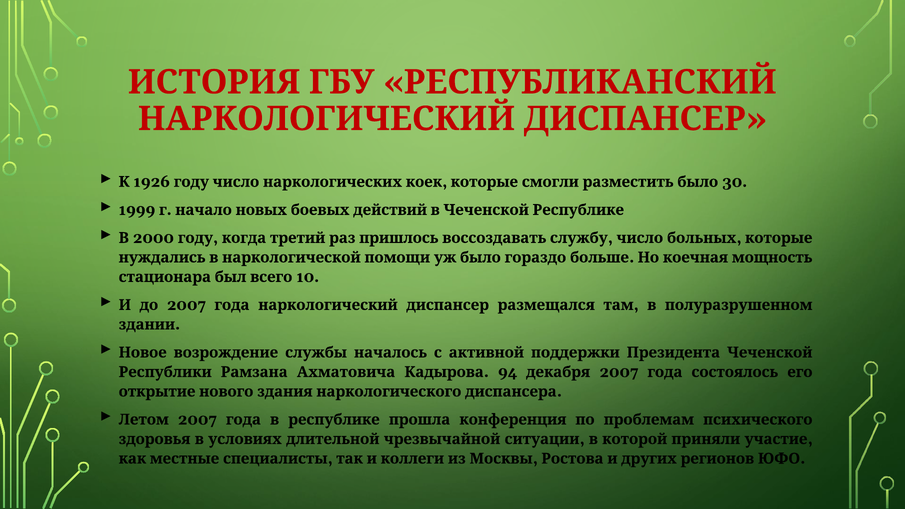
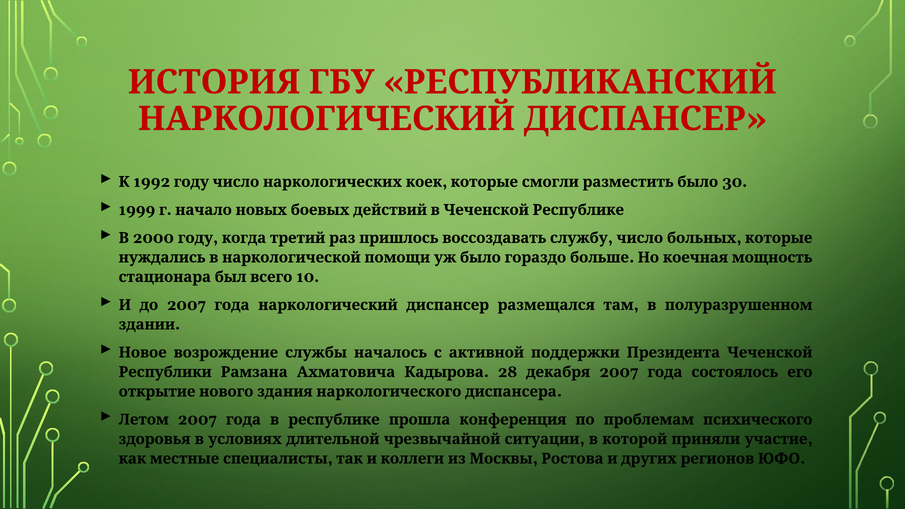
1926: 1926 -> 1992
94: 94 -> 28
